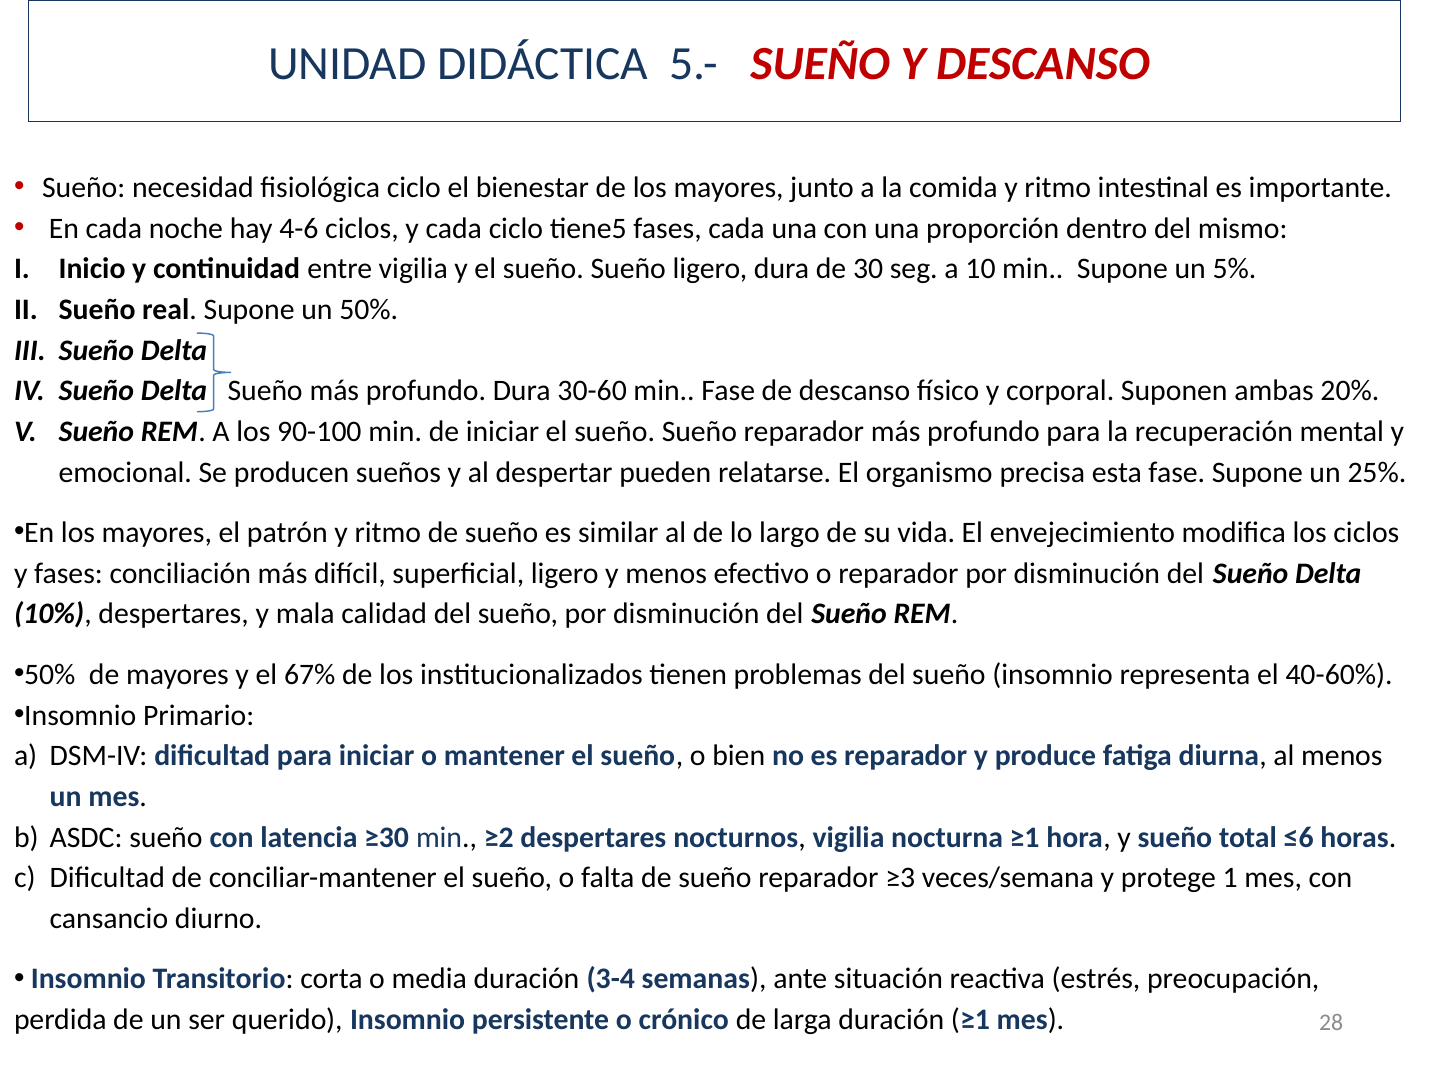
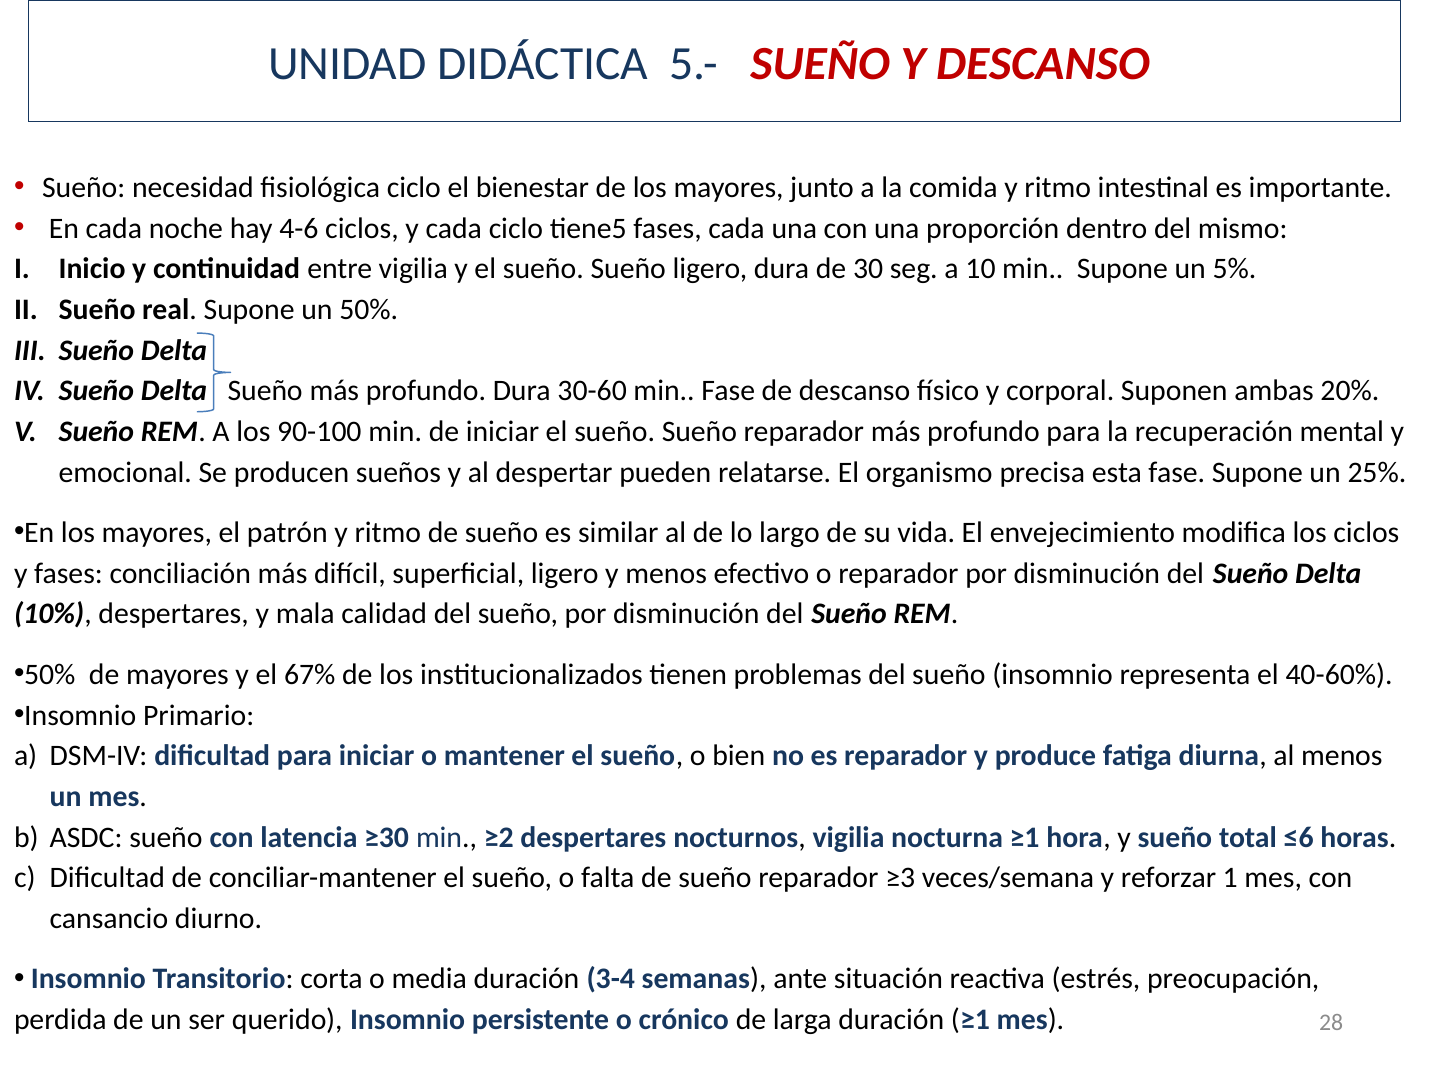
protege: protege -> reforzar
